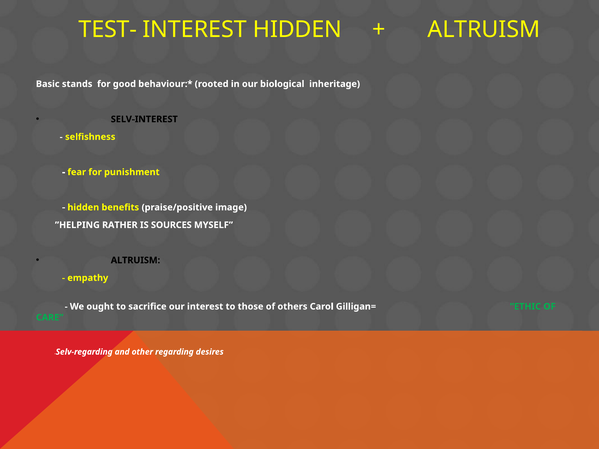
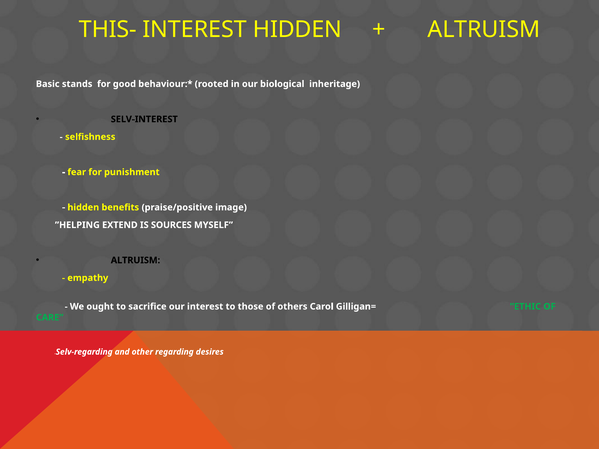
TEST-: TEST- -> THIS-
RATHER: RATHER -> EXTEND
